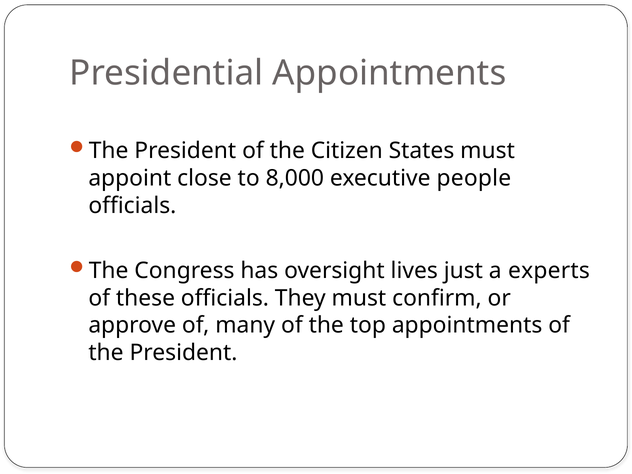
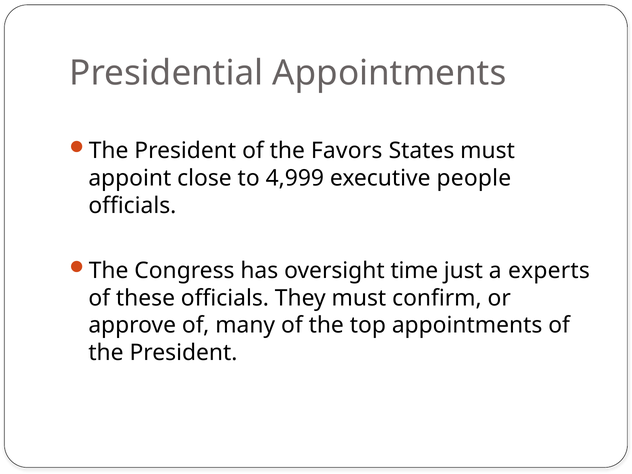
Citizen: Citizen -> Favors
8,000: 8,000 -> 4,999
lives: lives -> time
